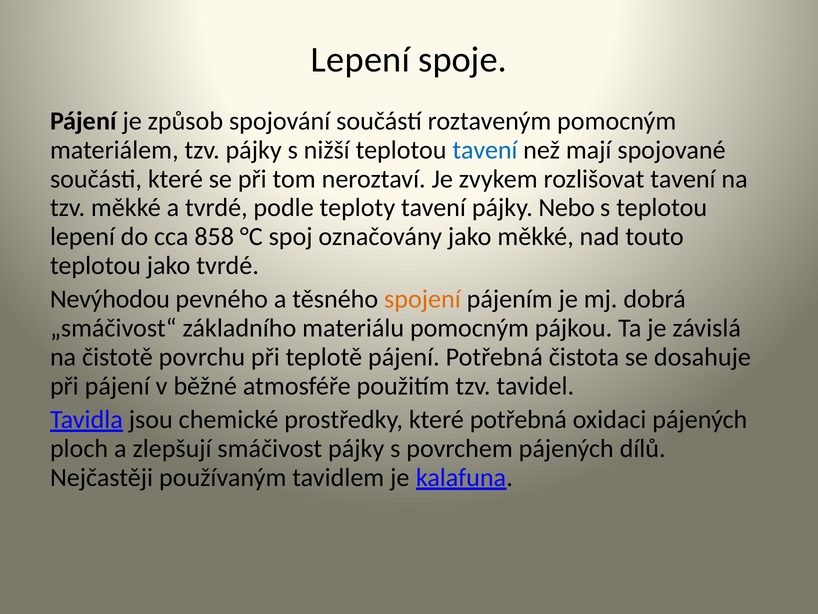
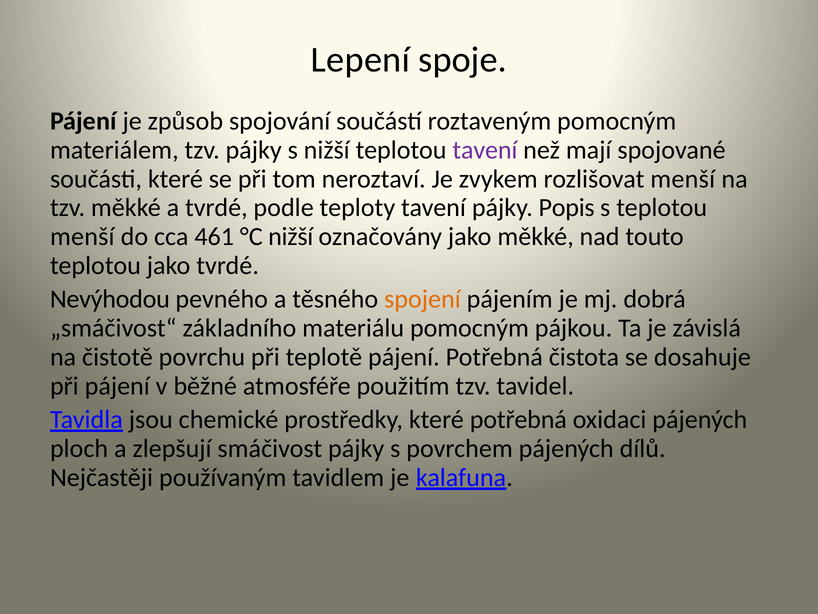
tavení at (485, 150) colour: blue -> purple
rozlišovat tavení: tavení -> menší
Nebo: Nebo -> Popis
lepení at (82, 236): lepení -> menší
858: 858 -> 461
°C spoj: spoj -> nižší
